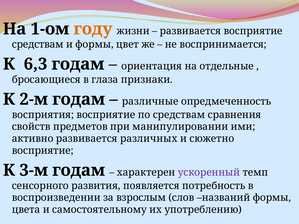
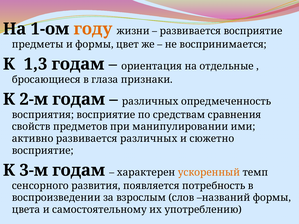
средствам at (38, 44): средствам -> предметы
6,3: 6,3 -> 1,3
различные at (150, 102): различные -> различных
ускоренный colour: purple -> orange
